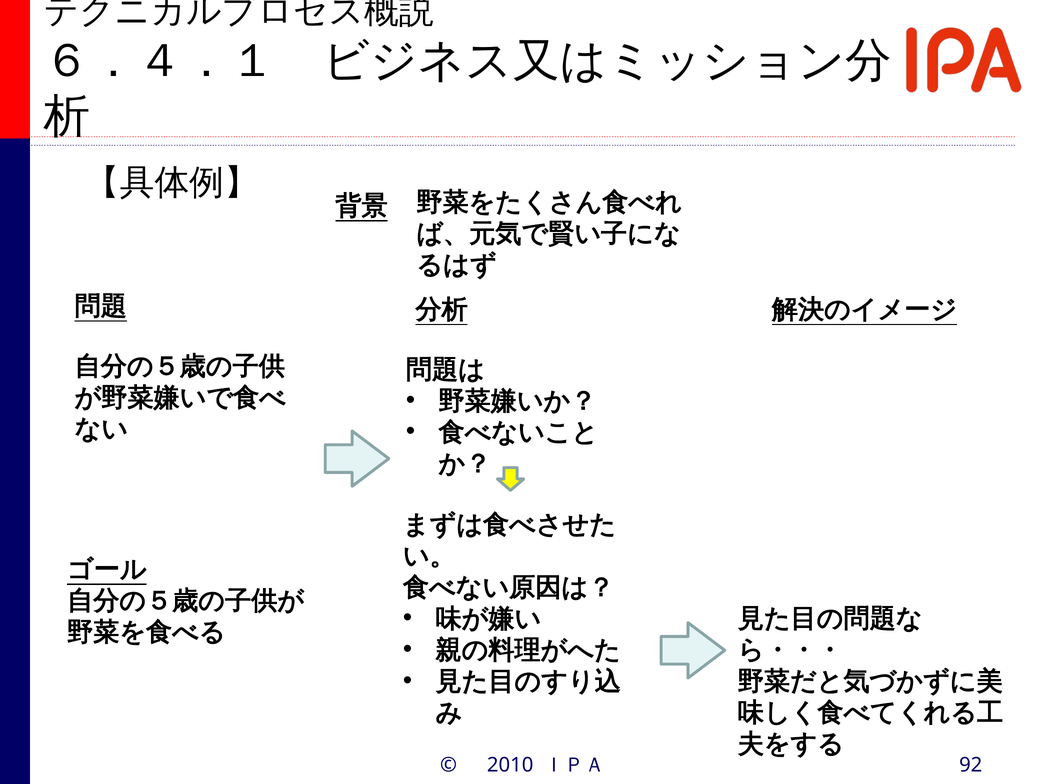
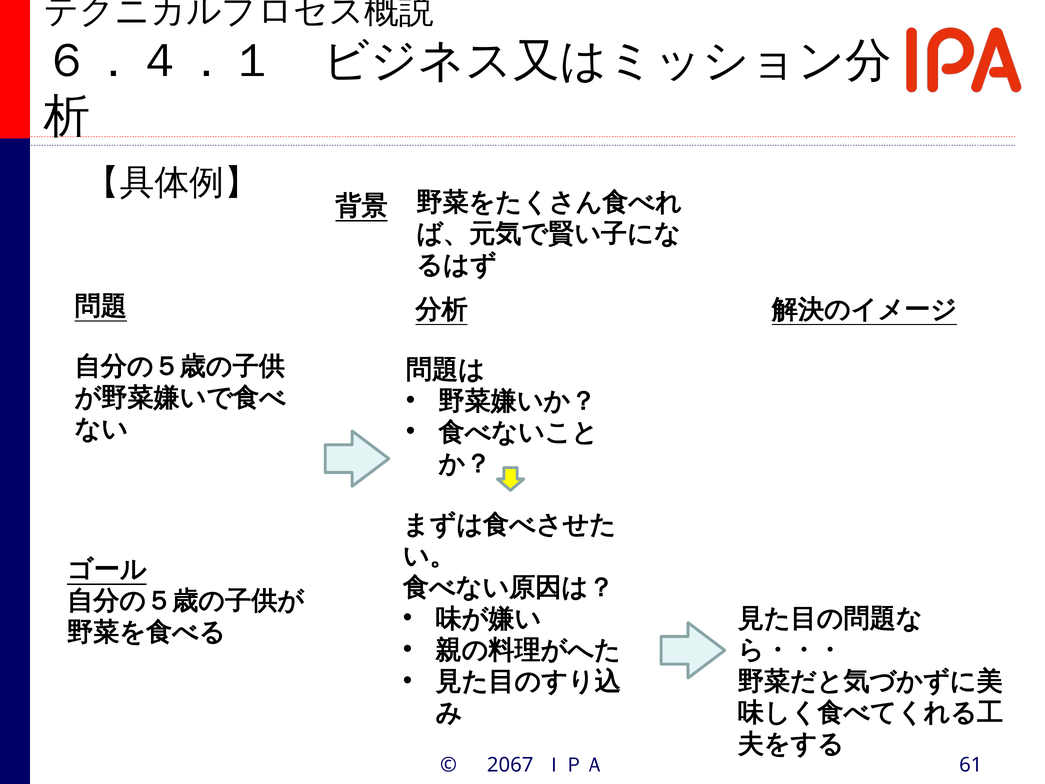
2010: 2010 -> 2067
92: 92 -> 61
